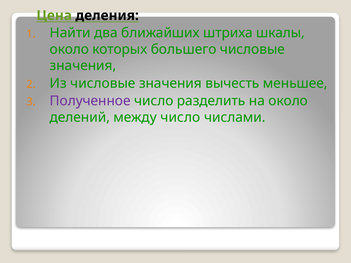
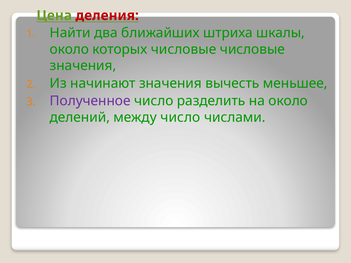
деления colour: black -> red
которых большего: большего -> числовые
Из числовые: числовые -> начинают
